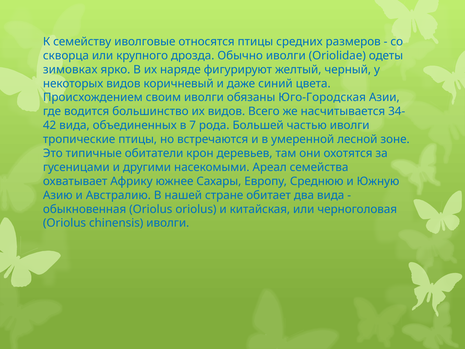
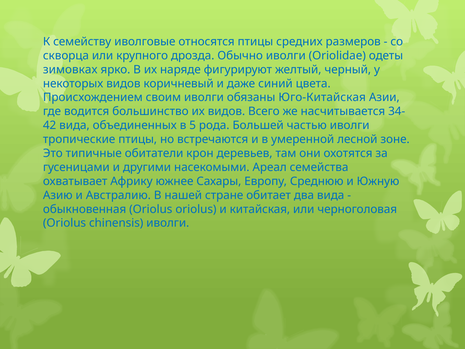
Юго-Городская: Юго-Городская -> Юго-Китайская
7: 7 -> 5
